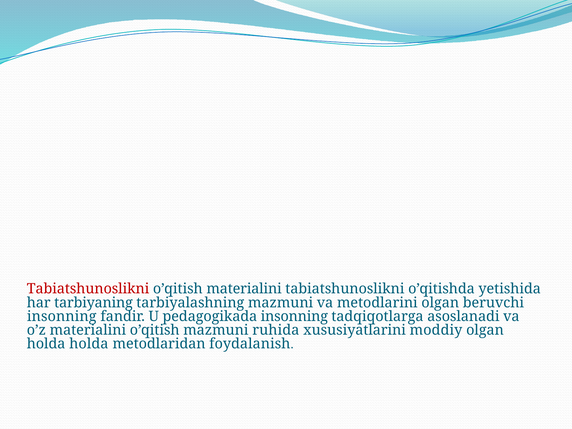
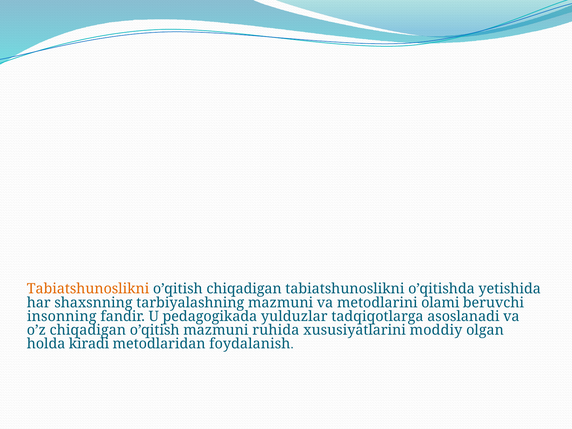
Tabiatshunoslikni at (88, 289) colour: red -> orange
o’qitish materialini: materialini -> chiqadigan
tarbiyaning: tarbiyaning -> shaxsnning
metodlarini olgan: olgan -> olami
pedagogikada insonning: insonning -> yulduzlar
o’z materialini: materialini -> chiqadigan
holda holda: holda -> kiradi
